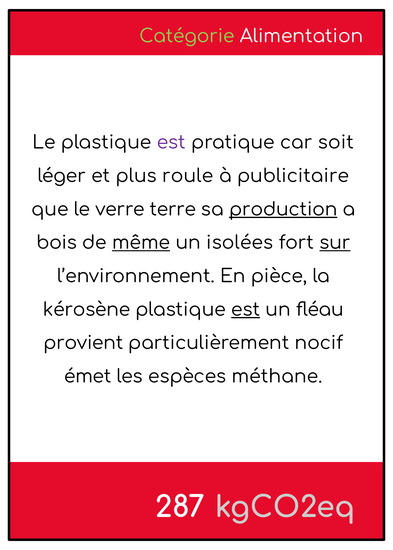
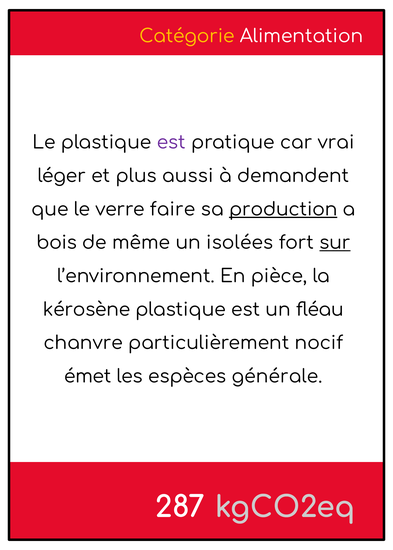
Catégorie colour: light green -> yellow
soit: soit -> vrai
roule: roule -> aussi
publicitaire: publicitaire -> demandent
terre: terre -> faire
même underline: present -> none
est at (246, 310) underline: present -> none
provient: provient -> chanvre
méthane: méthane -> générale
